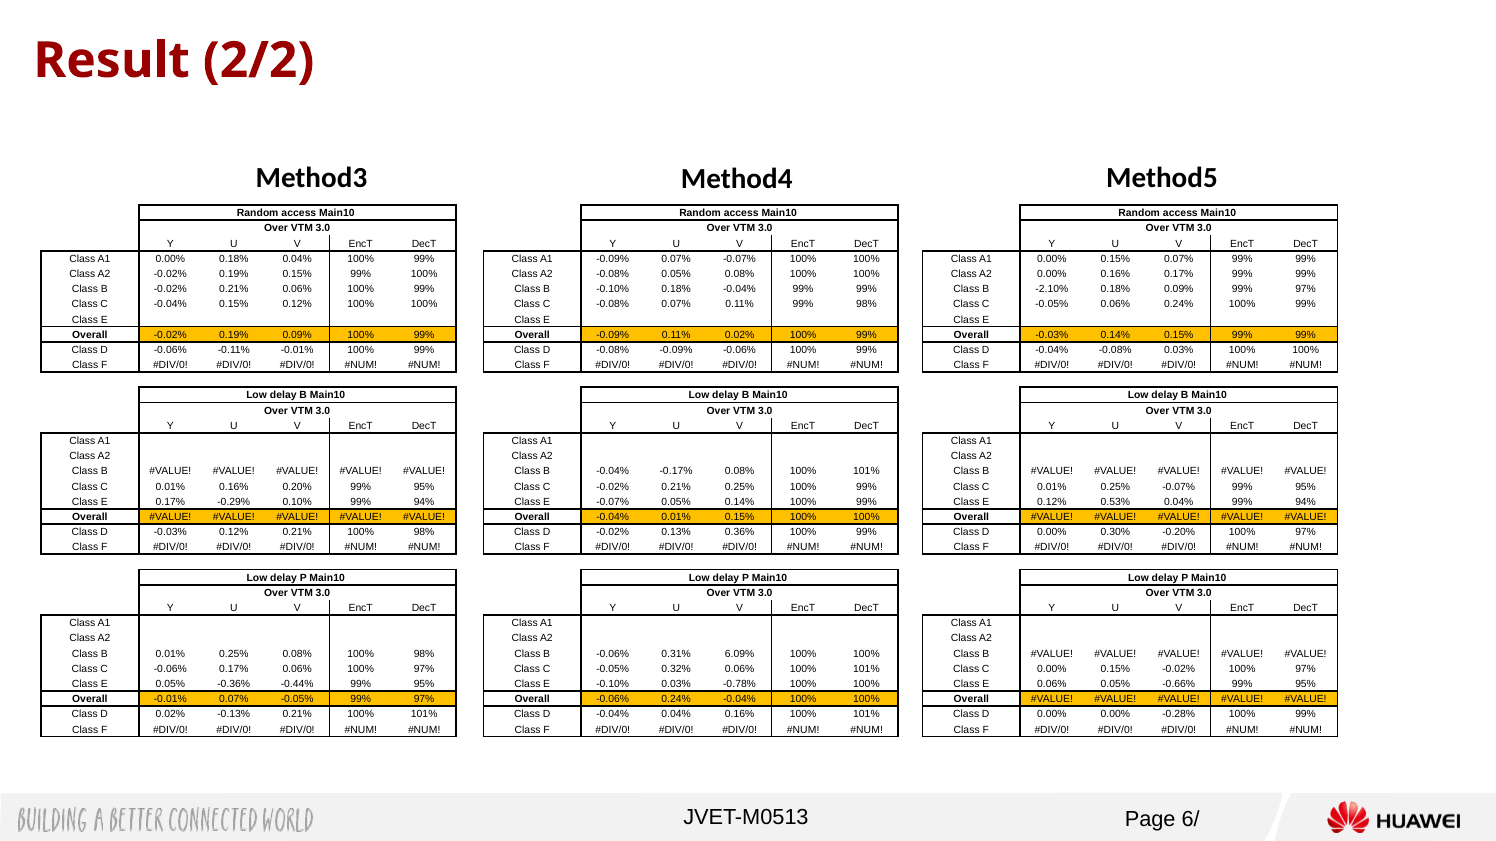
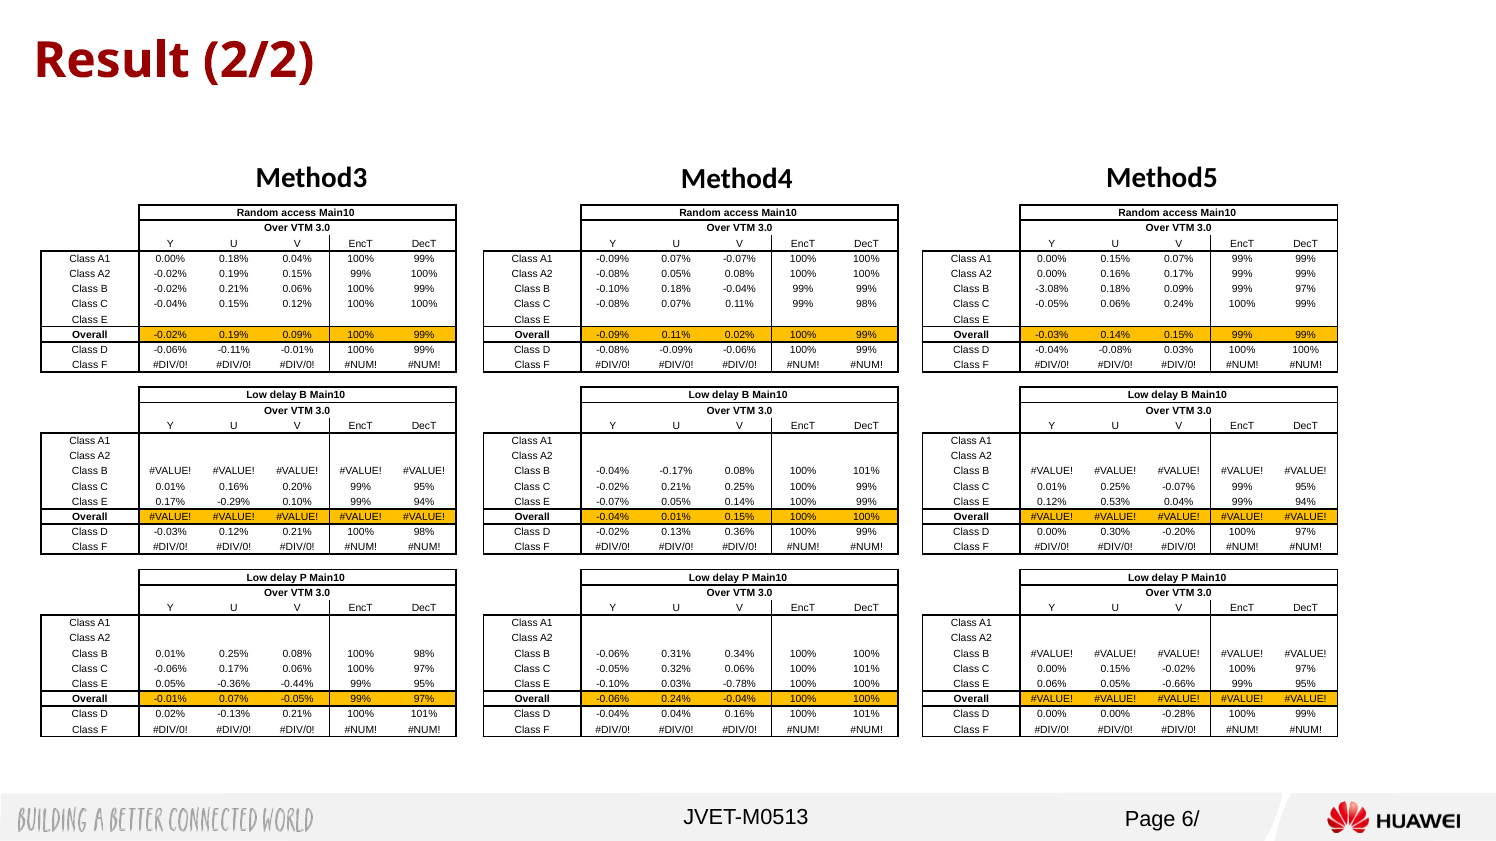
-2.10%: -2.10% -> -3.08%
6.09%: 6.09% -> 0.34%
